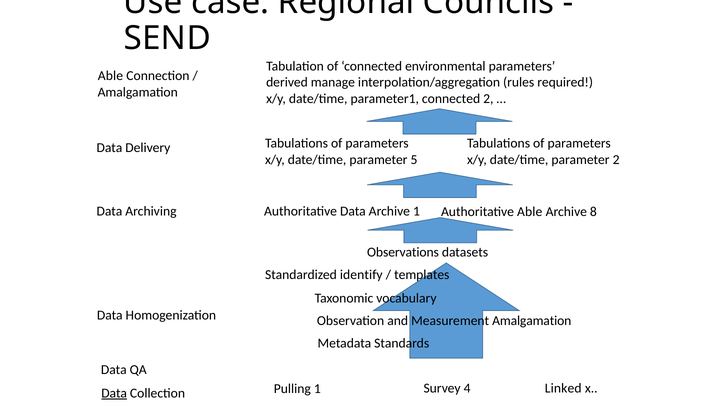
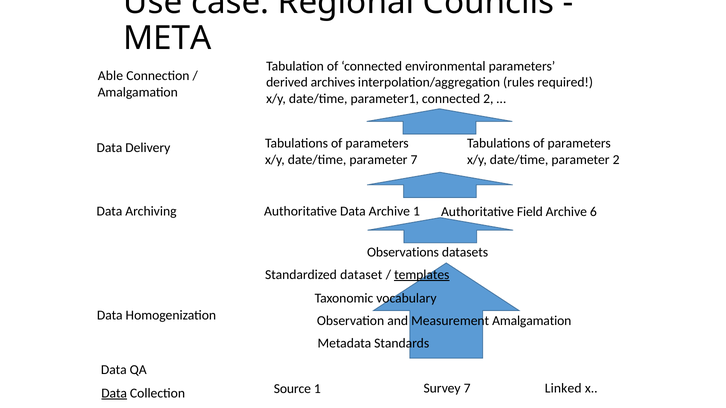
SEND: SEND -> META
manage: manage -> archives
parameter 5: 5 -> 7
Able at (530, 212): Able -> Field
8: 8 -> 6
identify: identify -> dataset
templates underline: none -> present
Pulling: Pulling -> Source
Survey 4: 4 -> 7
